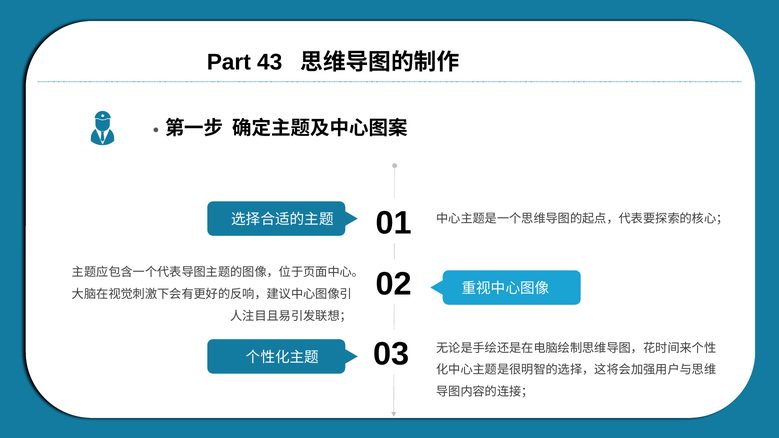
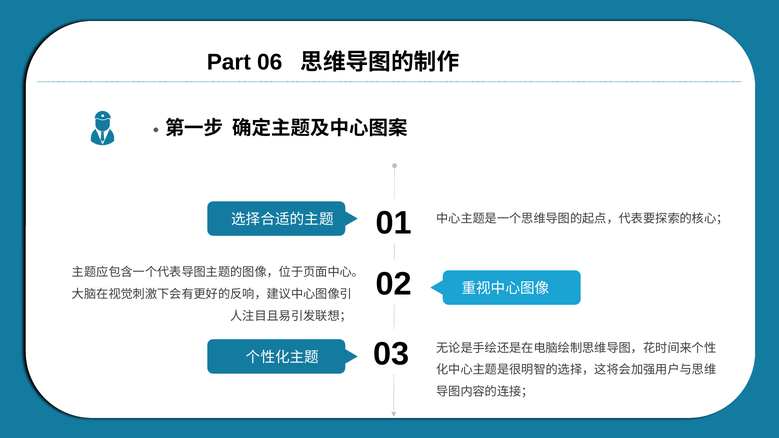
43: 43 -> 06
